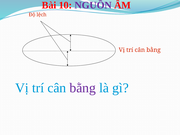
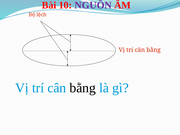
bằng at (83, 88) colour: purple -> black
